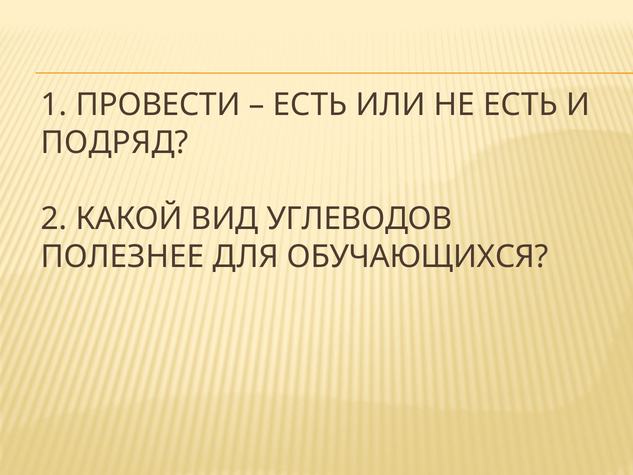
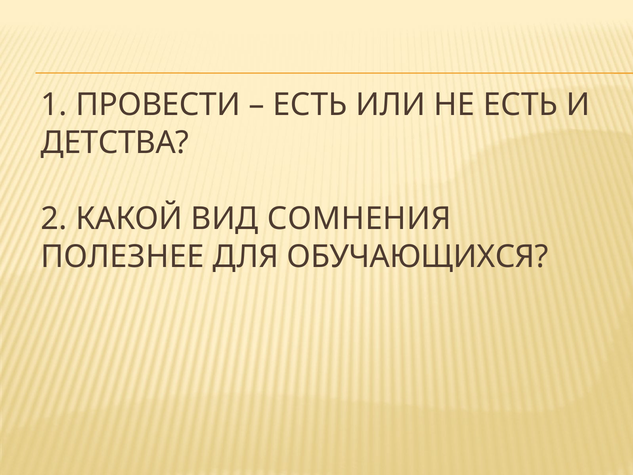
ПОДРЯД: ПОДРЯД -> ДЕТСТВА
УГЛЕВОДОВ: УГЛЕВОДОВ -> СОМНЕНИЯ
